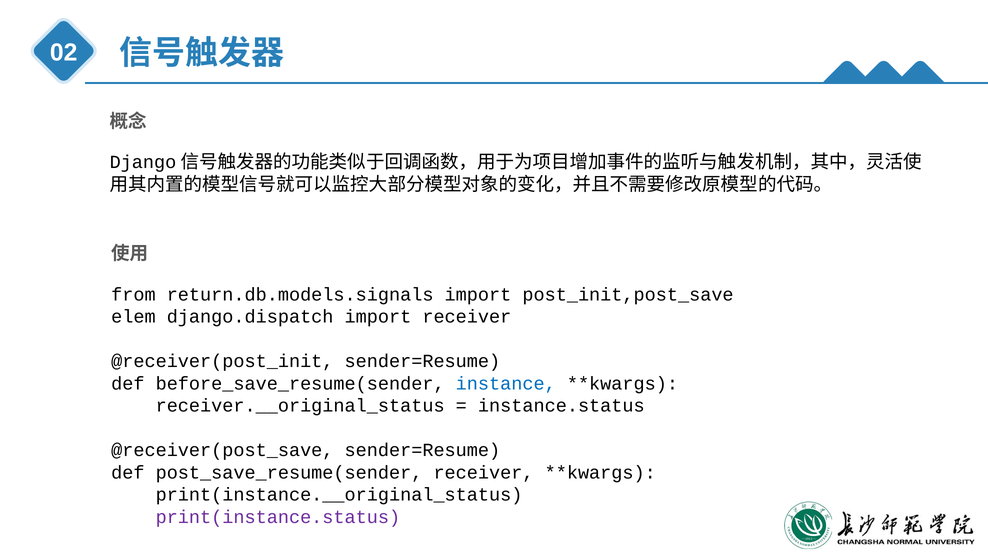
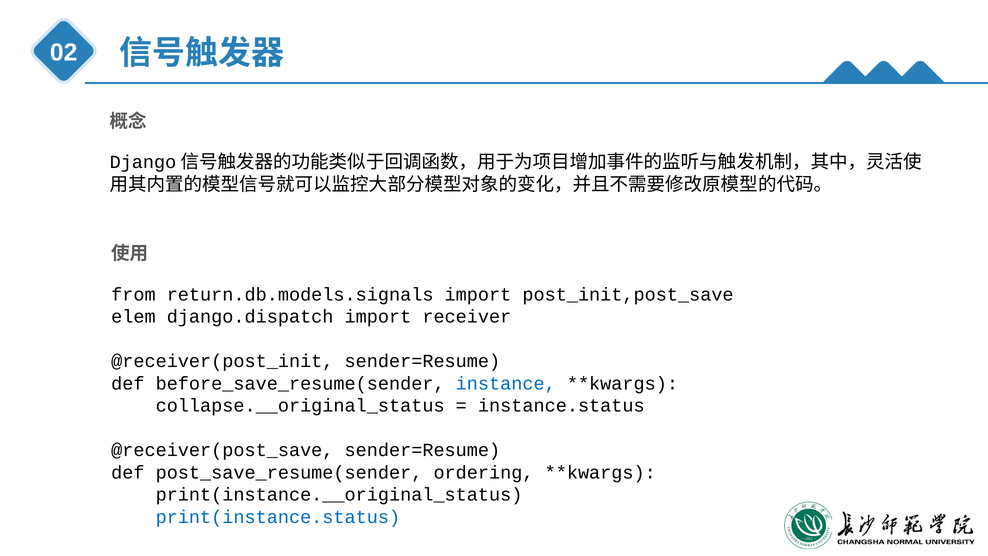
receiver.__original_status: receiver.__original_status -> collapse.__original_status
post_save_resume(sender receiver: receiver -> ordering
print(instance.status colour: purple -> blue
